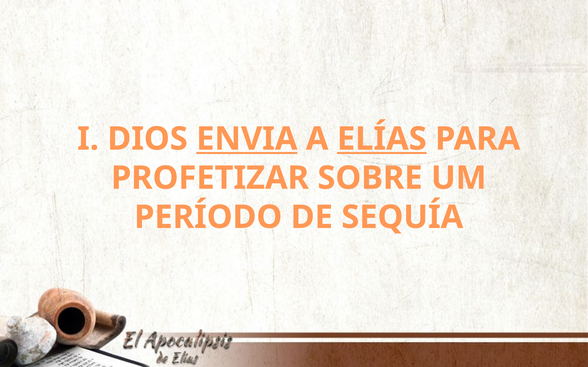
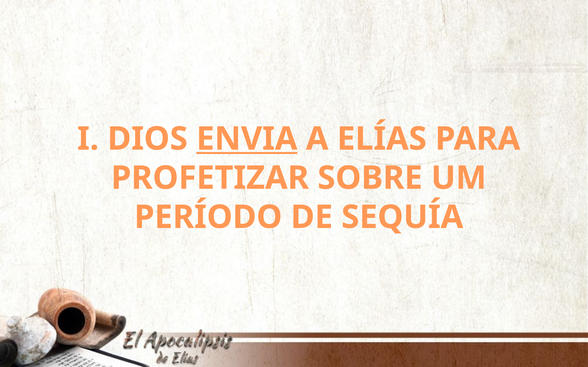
ELÍAS underline: present -> none
